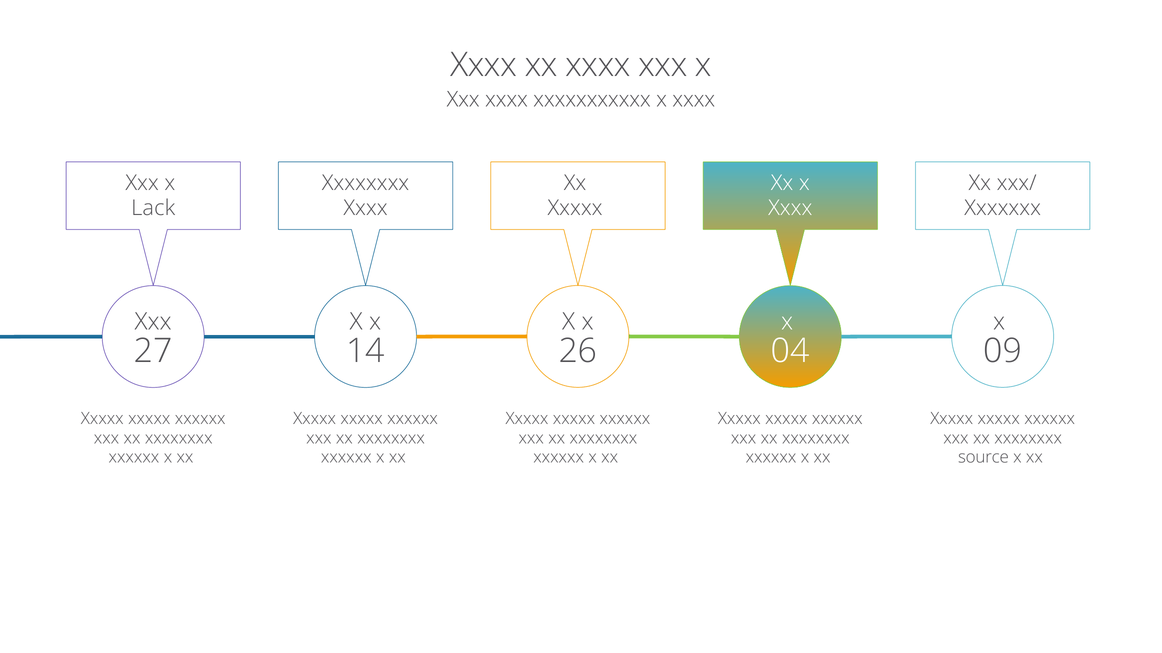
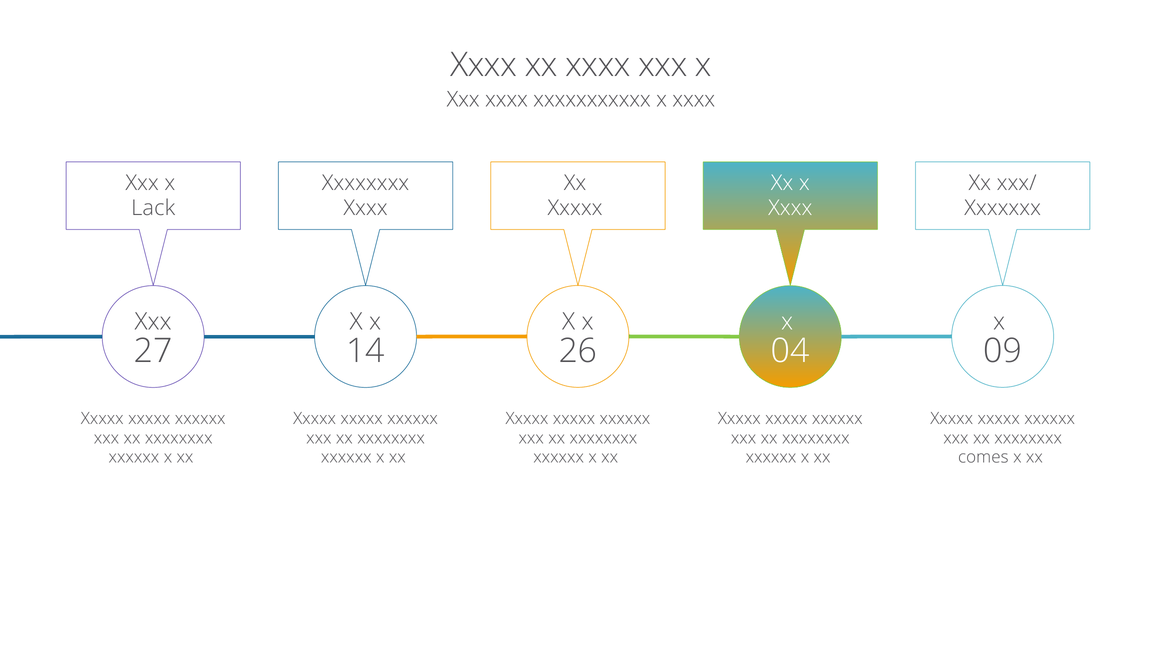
source: source -> comes
